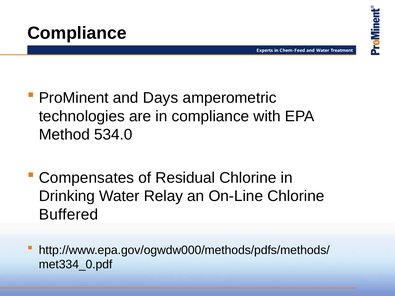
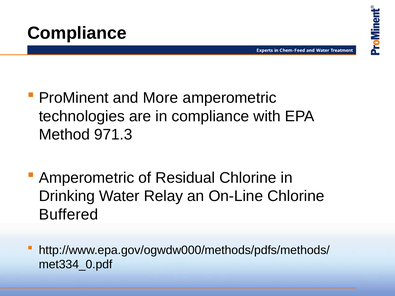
Days: Days -> More
534.0: 534.0 -> 971.3
Compensates at (86, 178): Compensates -> Amperometric
